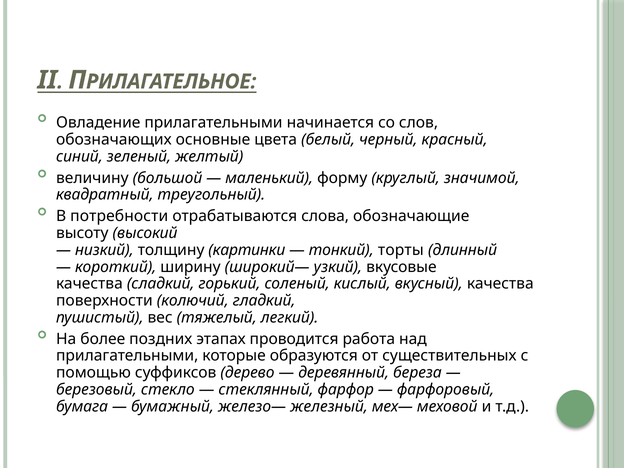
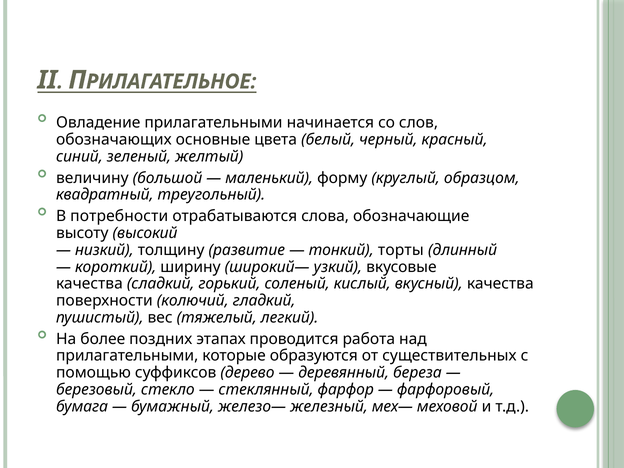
значимой: значимой -> образцом
картинки: картинки -> развитие
